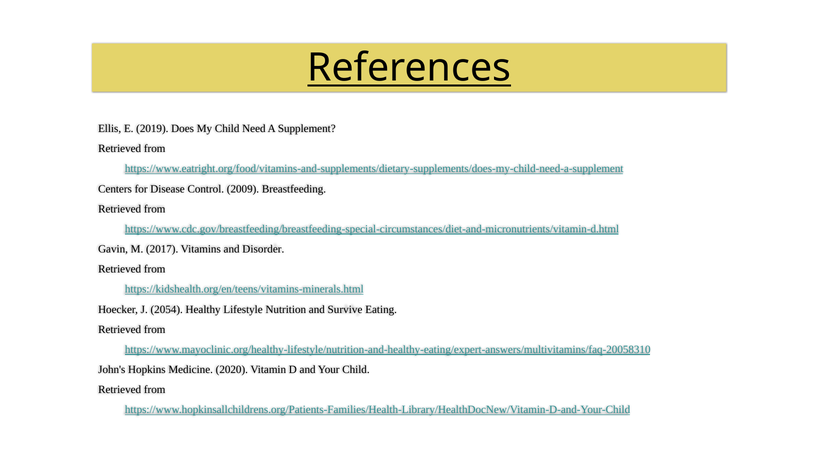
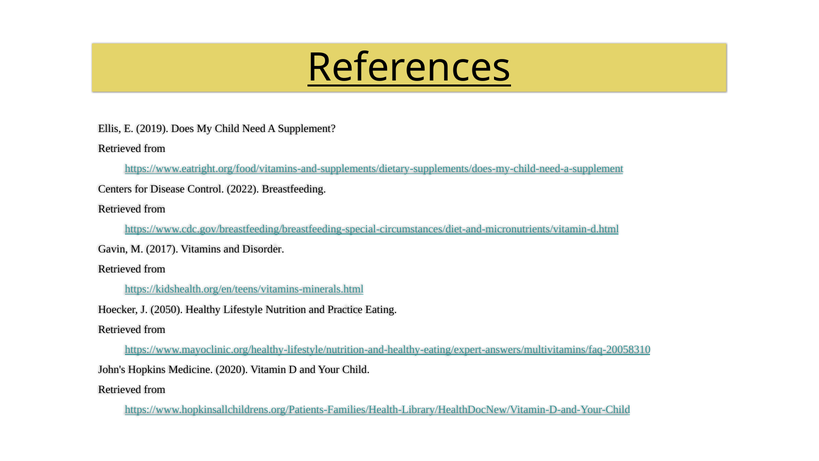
2009: 2009 -> 2022
2054: 2054 -> 2050
Survive: Survive -> Practice
